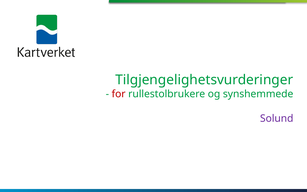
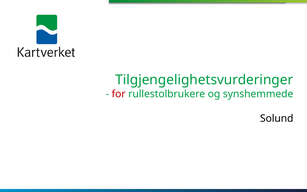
Solund colour: purple -> black
